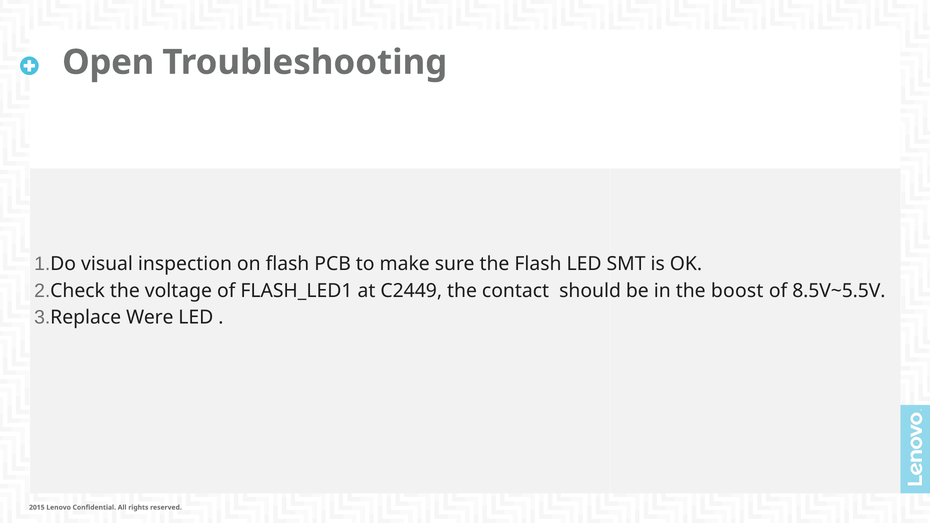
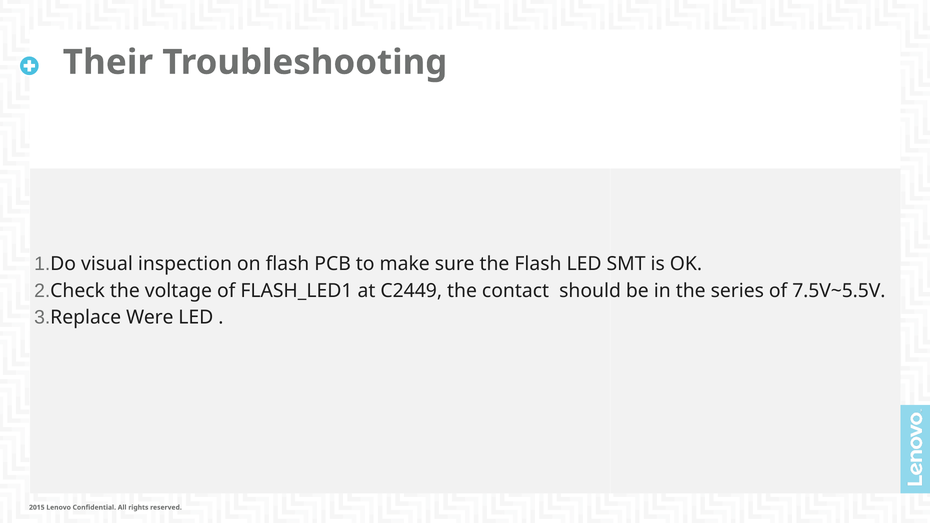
Open: Open -> Their
boost: boost -> series
8.5V~5.5V: 8.5V~5.5V -> 7.5V~5.5V
